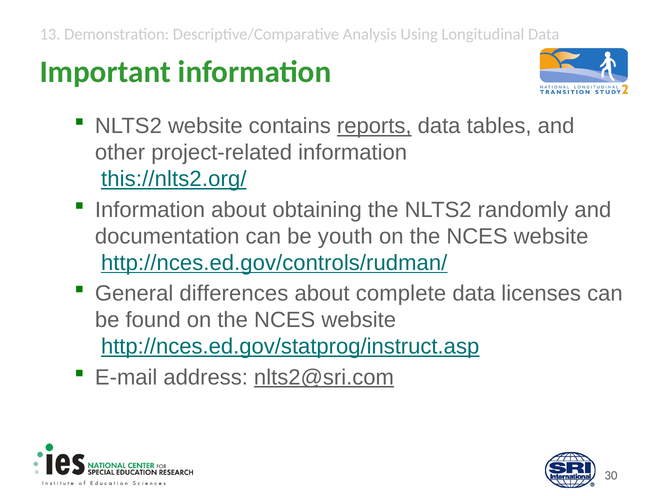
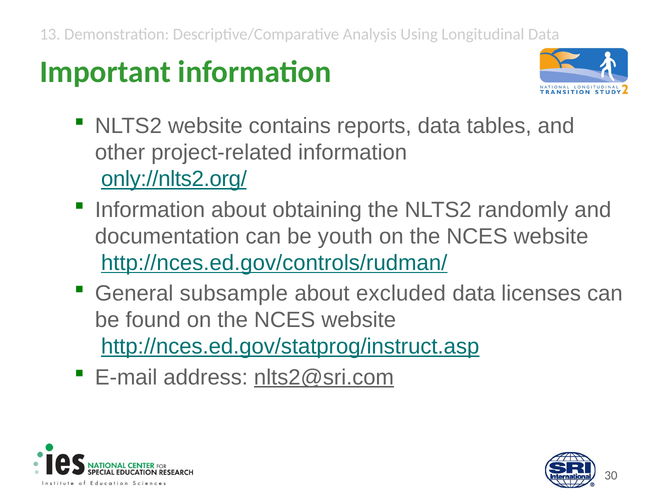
reports underline: present -> none
this://nlts2.org/: this://nlts2.org/ -> only://nlts2.org/
differences: differences -> subsample
complete: complete -> excluded
